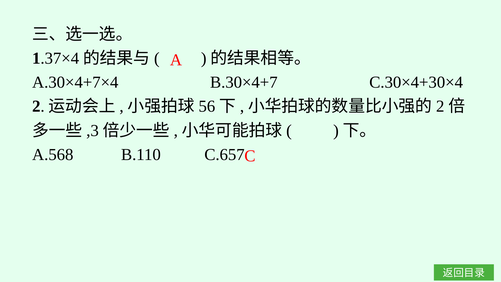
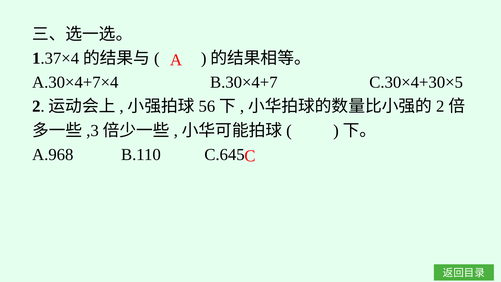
C.30×4+30×4: C.30×4+30×4 -> C.30×4+30×5
A.568: A.568 -> A.968
C.657: C.657 -> C.645
